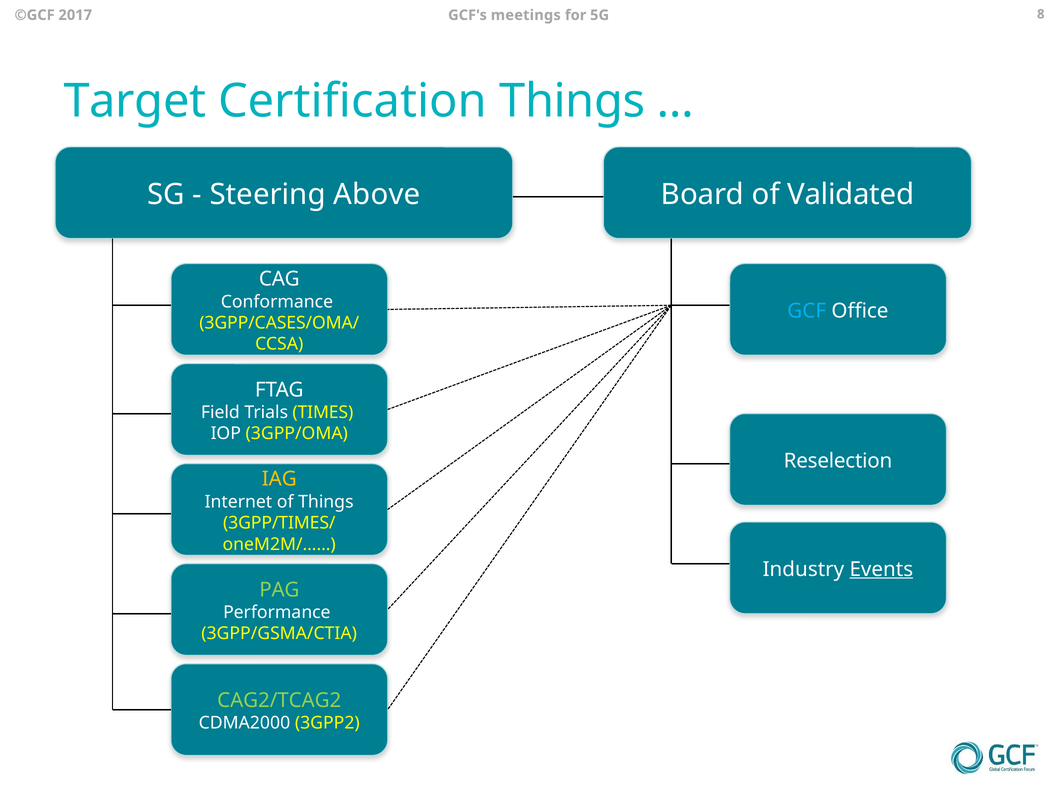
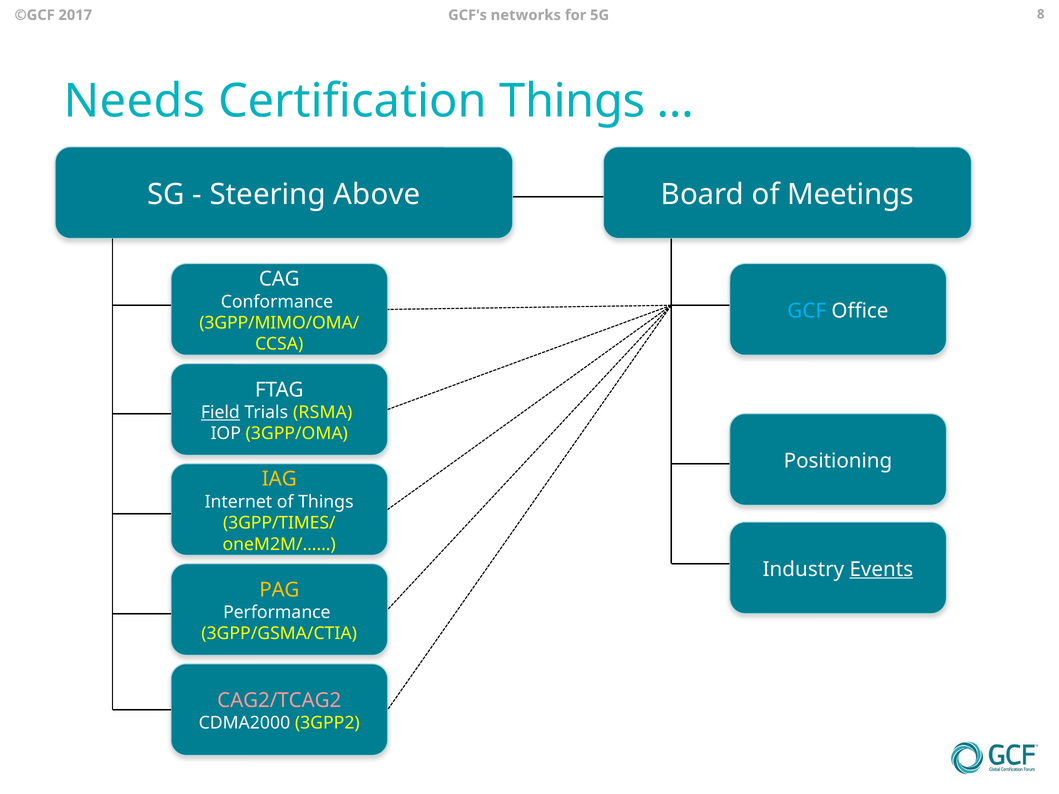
meetings: meetings -> networks
Target: Target -> Needs
Validated: Validated -> Meetings
3GPP/CASES/OMA/: 3GPP/CASES/OMA/ -> 3GPP/MIMO/OMA/
Field underline: none -> present
TIMES: TIMES -> RSMA
Reselection: Reselection -> Positioning
PAG colour: light green -> yellow
CAG2/TCAG2 colour: light green -> pink
